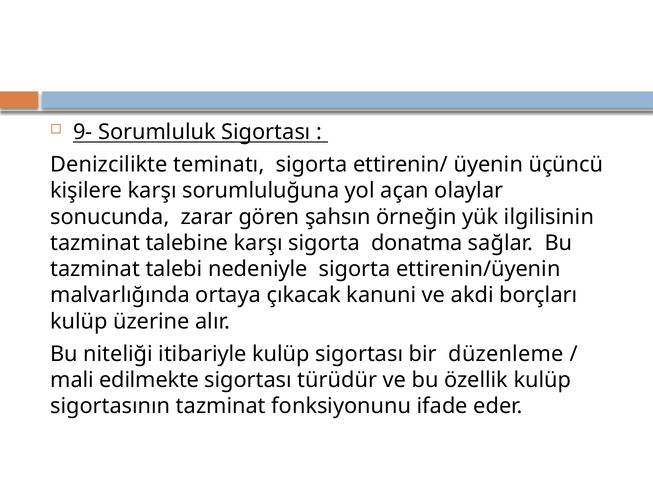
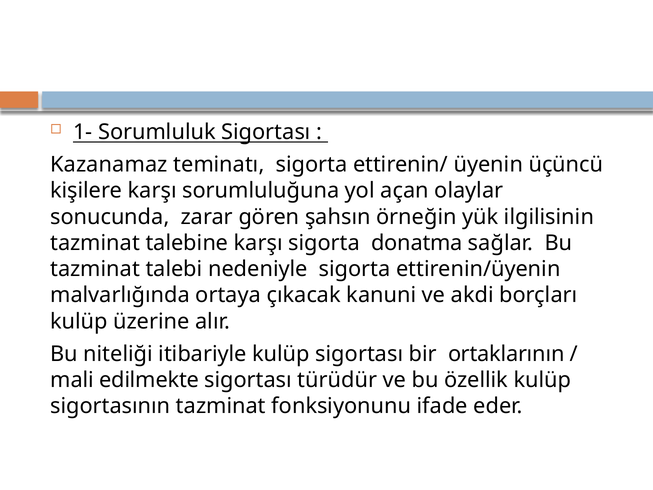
9-: 9- -> 1-
Denizcilikte: Denizcilikte -> Kazanamaz
düzenleme: düzenleme -> ortaklarının
